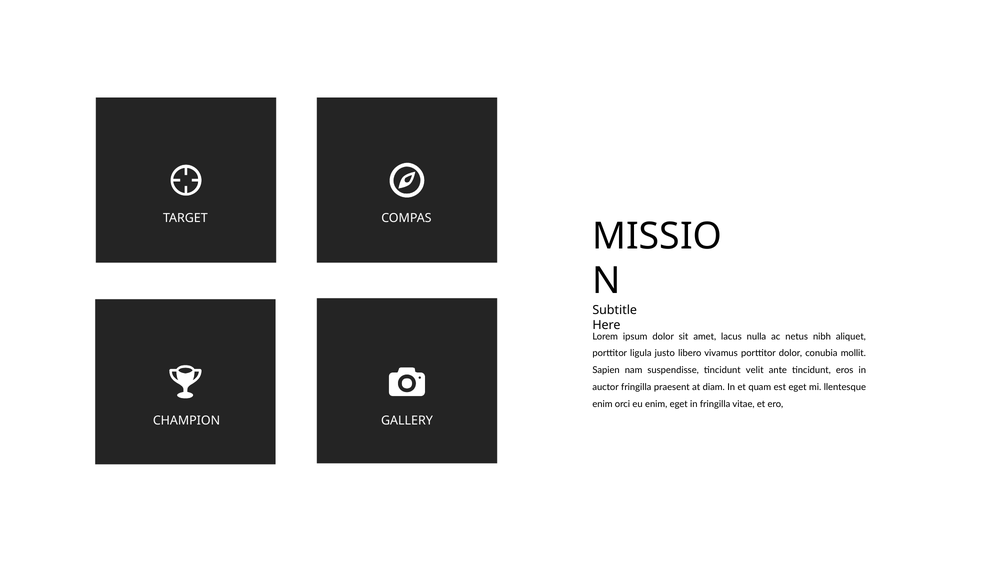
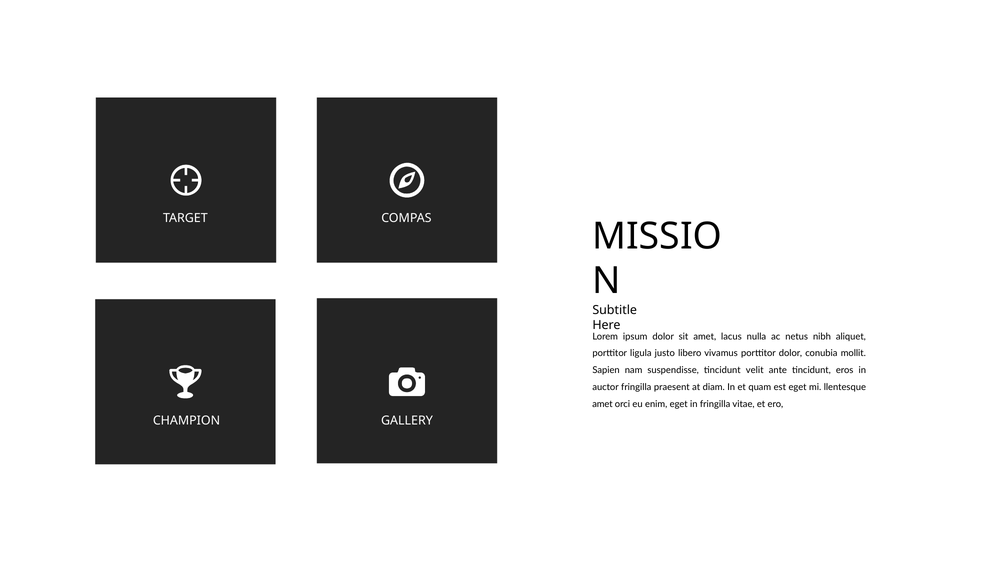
enim at (602, 404): enim -> amet
